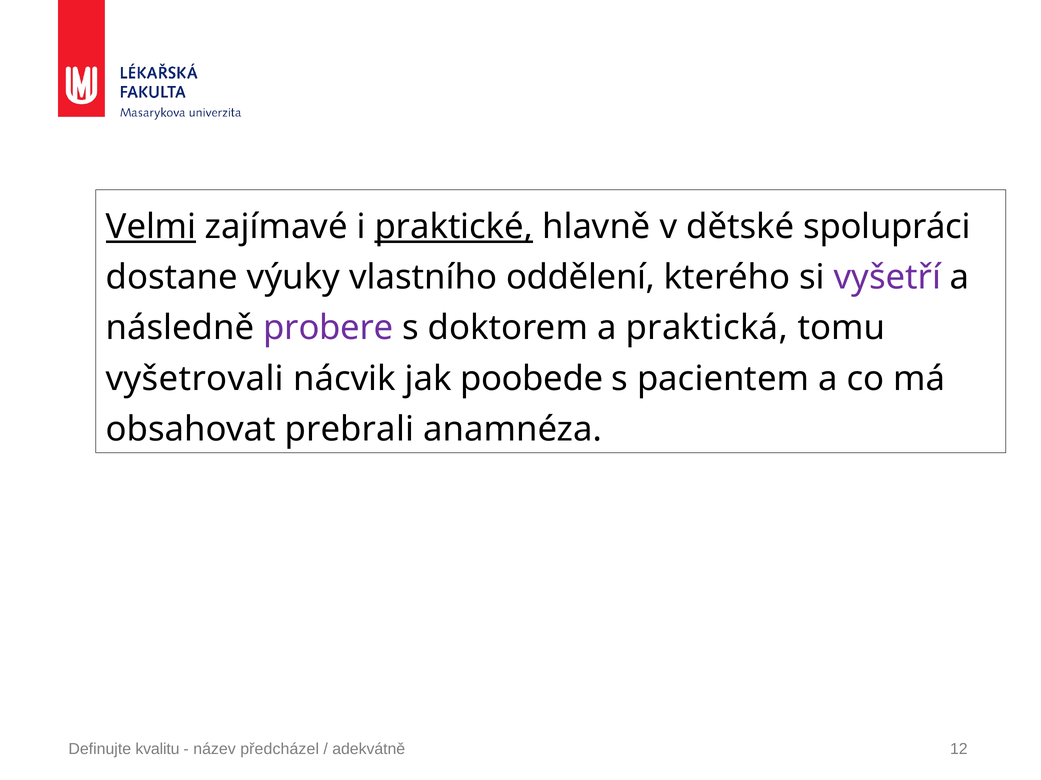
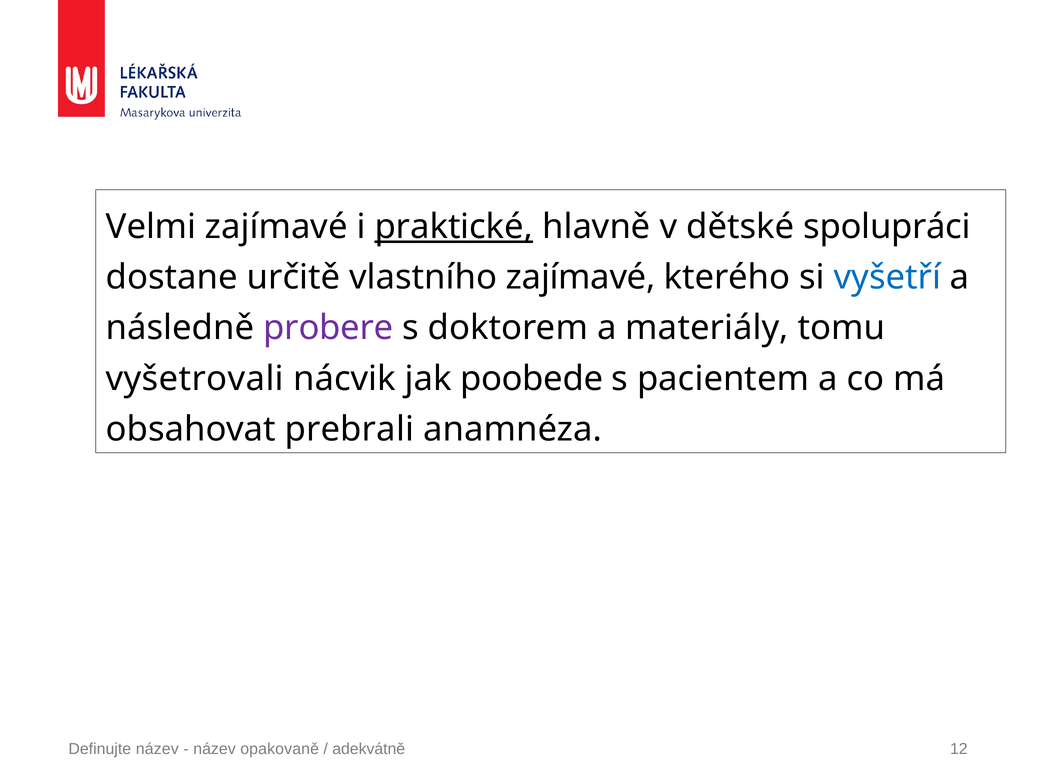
Velmi underline: present -> none
výuky: výuky -> určitě
vlastního oddělení: oddělení -> zajímavé
vyšetří colour: purple -> blue
praktická: praktická -> materiály
Definujte kvalitu: kvalitu -> název
předcházel: předcházel -> opakovaně
